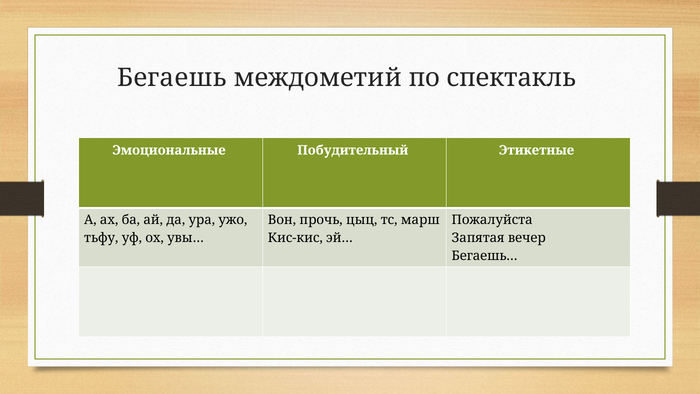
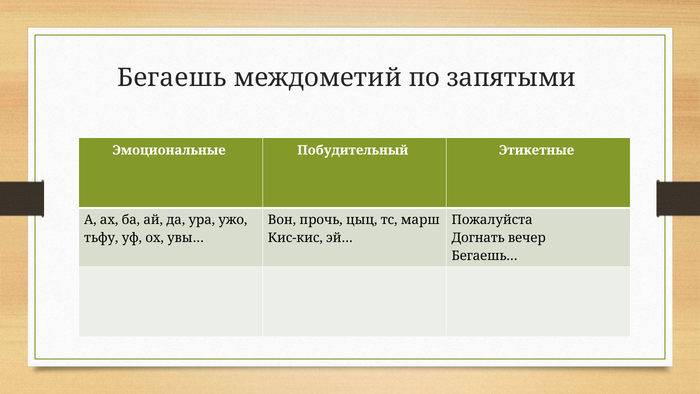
спектакль: спектакль -> запятыми
Запятая: Запятая -> Догнать
